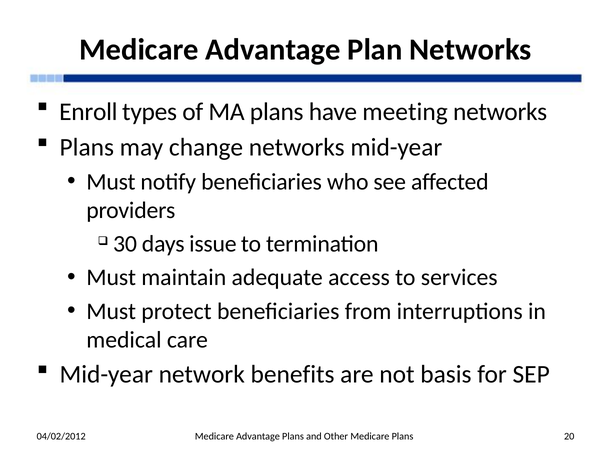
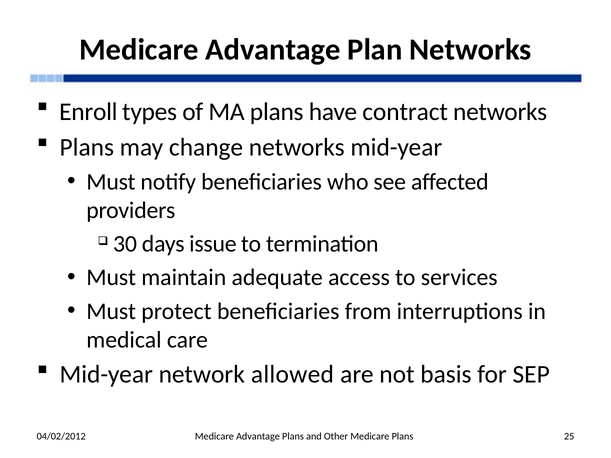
meeting: meeting -> contract
benefits: benefits -> allowed
20: 20 -> 25
